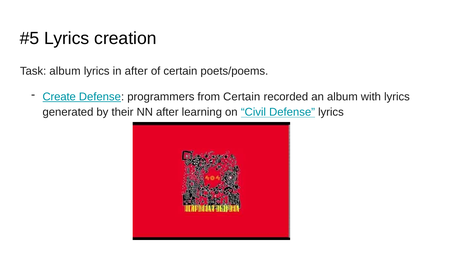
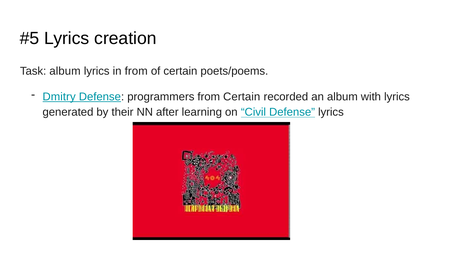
in after: after -> from
Create: Create -> Dmitry
